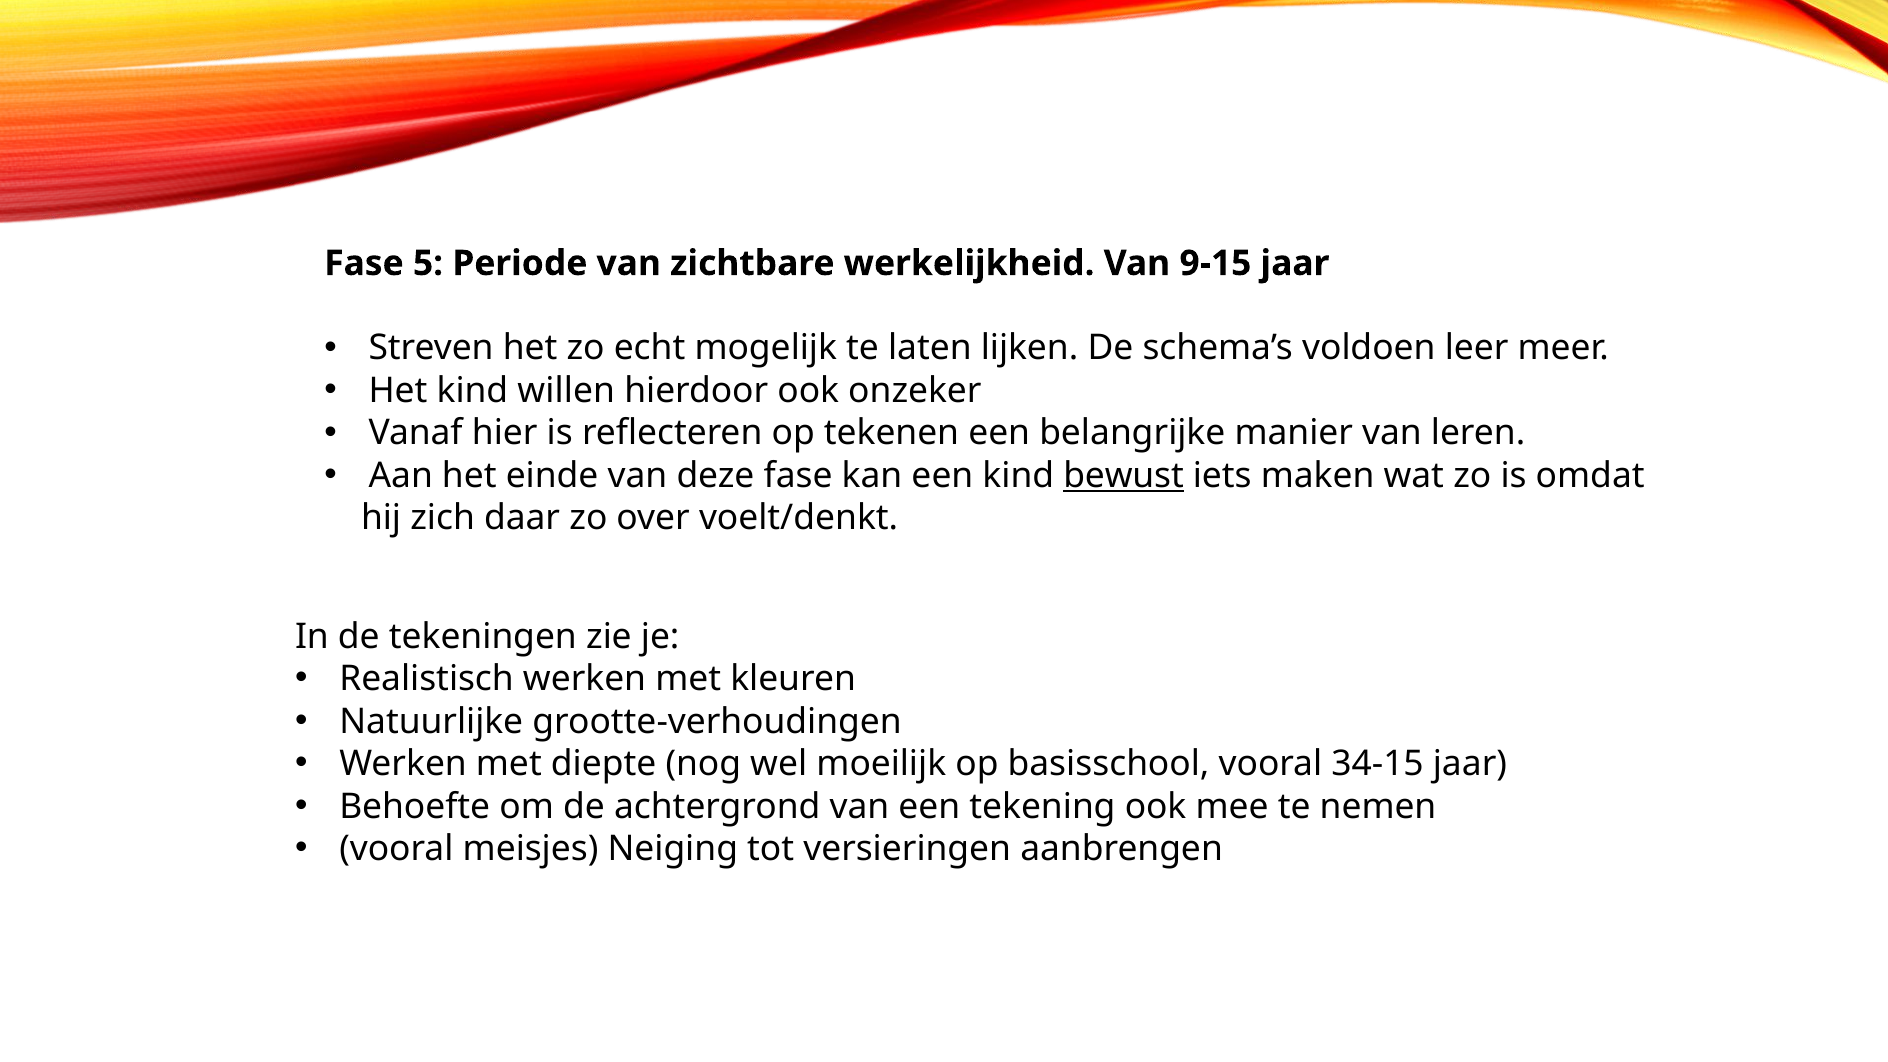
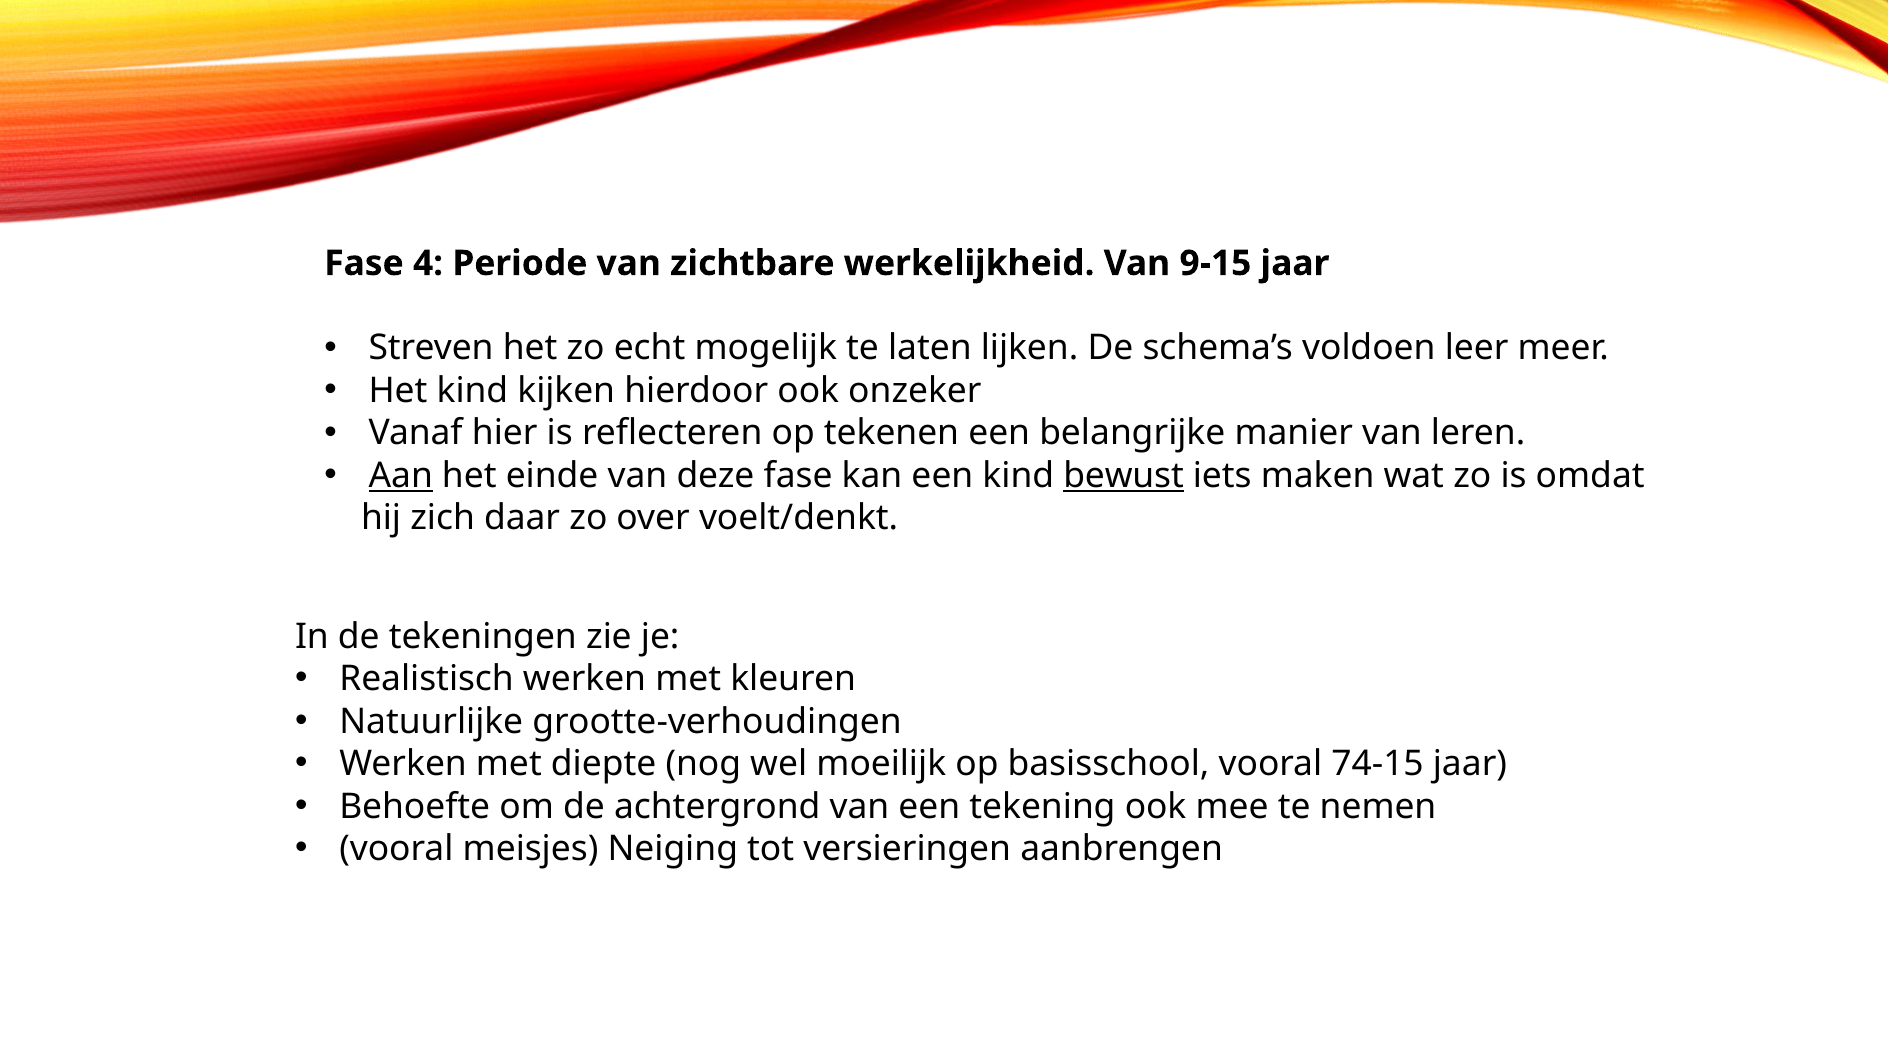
5: 5 -> 4
willen: willen -> kijken
Aan underline: none -> present
34-15: 34-15 -> 74-15
